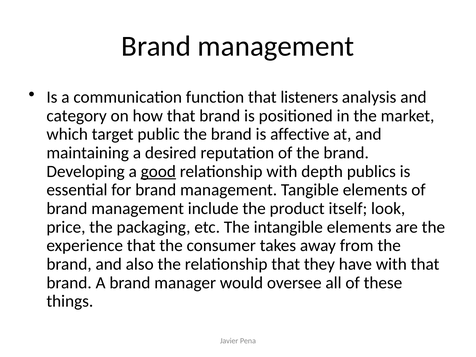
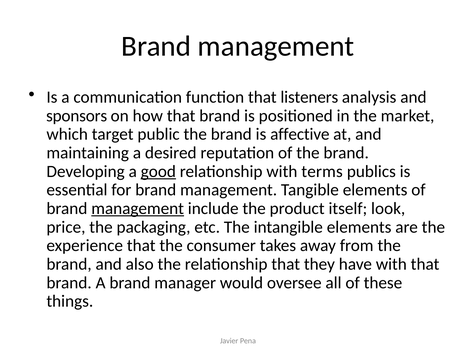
category: category -> sponsors
depth: depth -> terms
management at (138, 209) underline: none -> present
